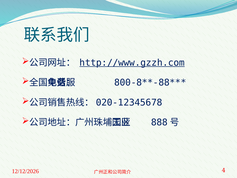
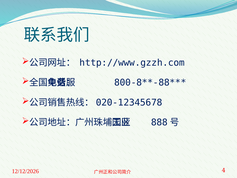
http://www.gzzh.com underline: present -> none
